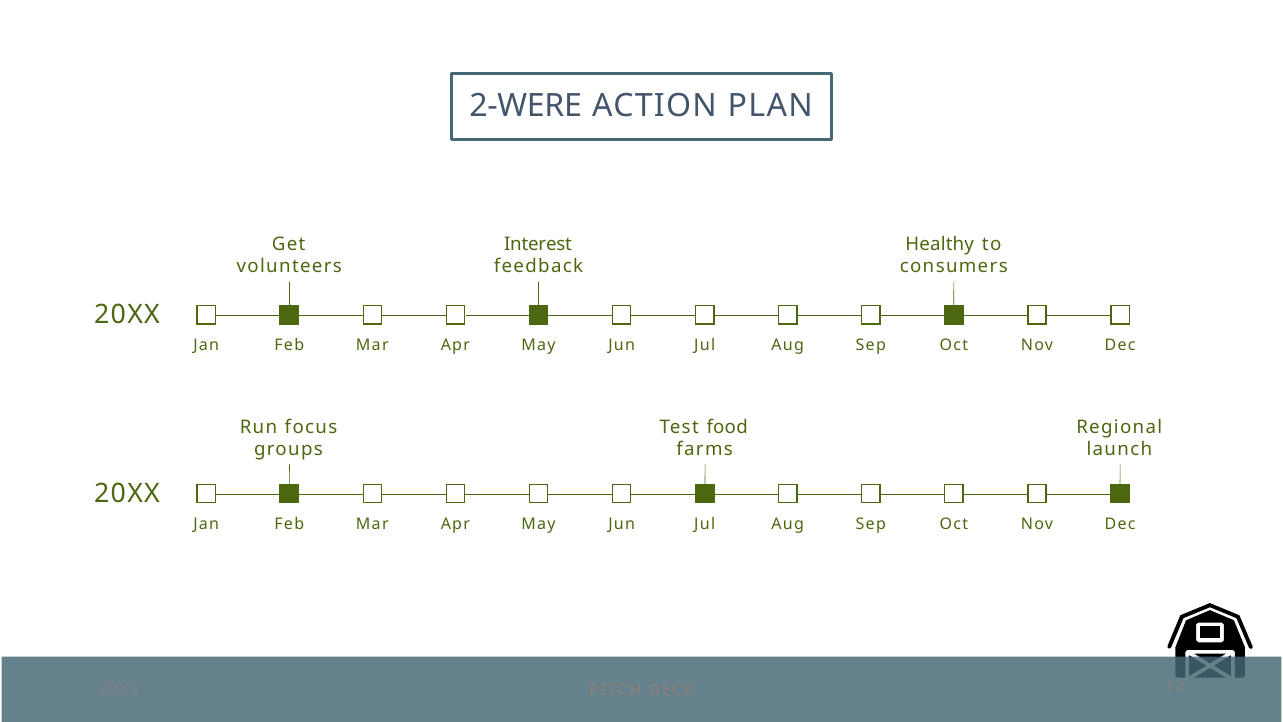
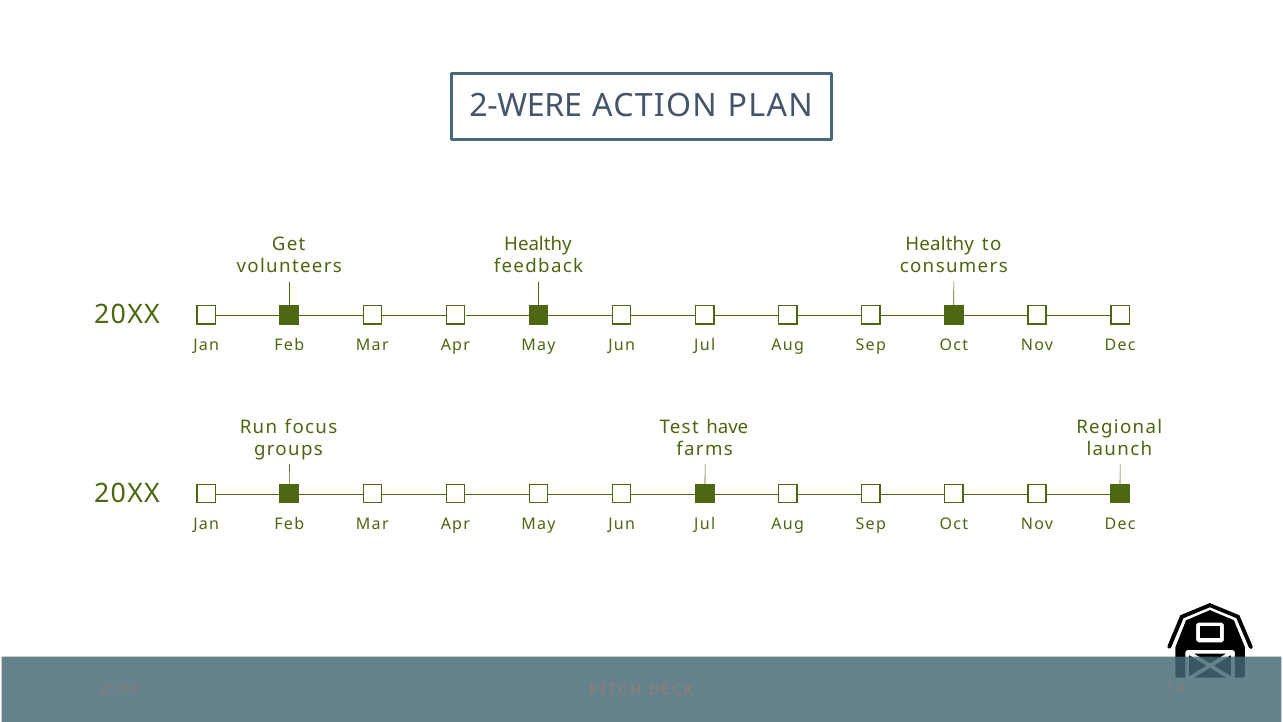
Interest at (538, 244): Interest -> Healthy
food: food -> have
